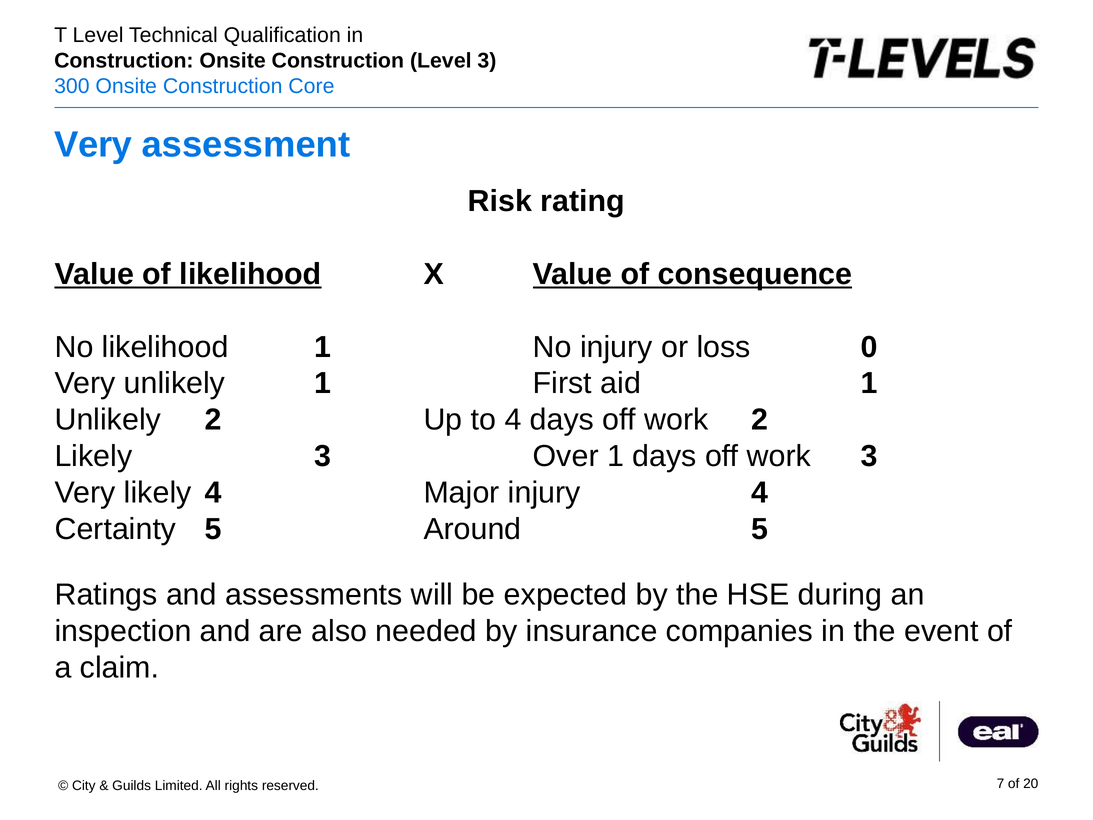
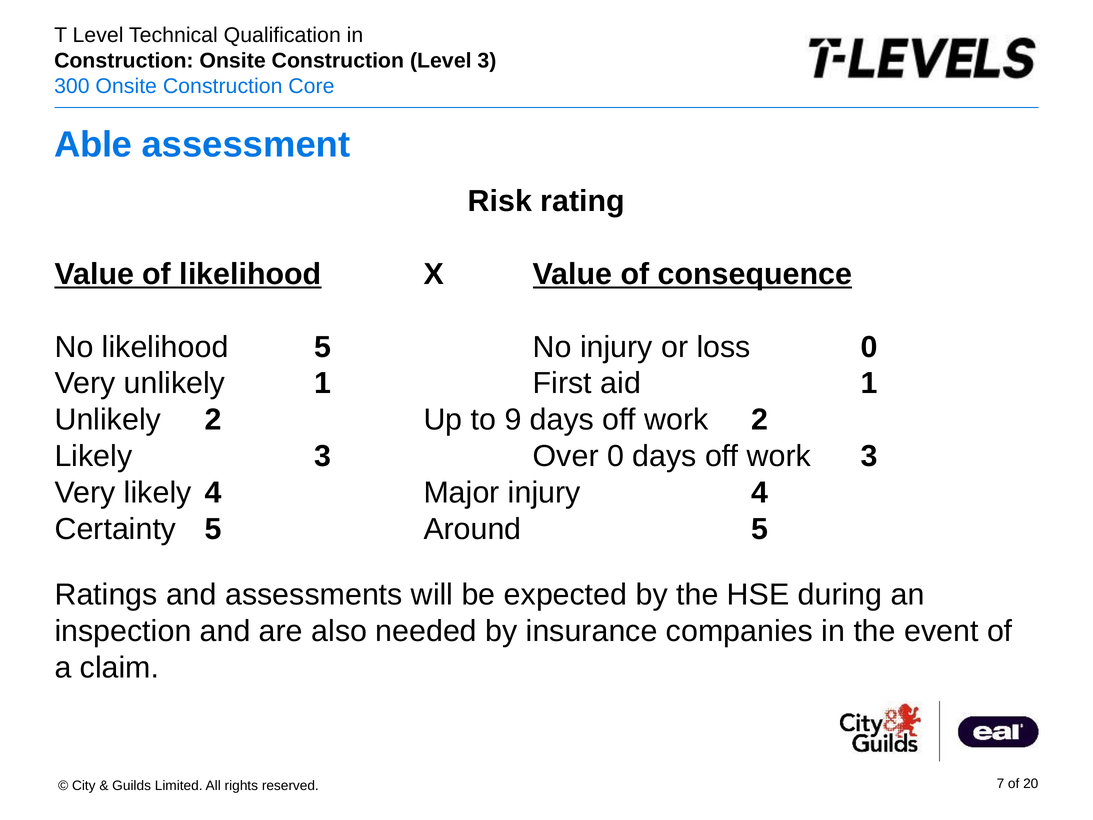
Very at (93, 145): Very -> Able
likelihood 1: 1 -> 5
to 4: 4 -> 9
Over 1: 1 -> 0
